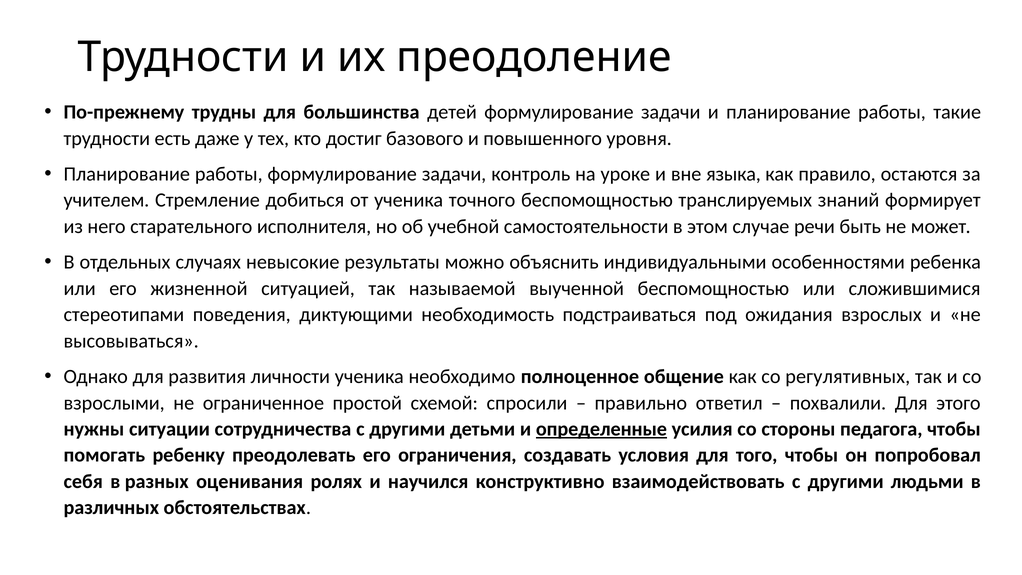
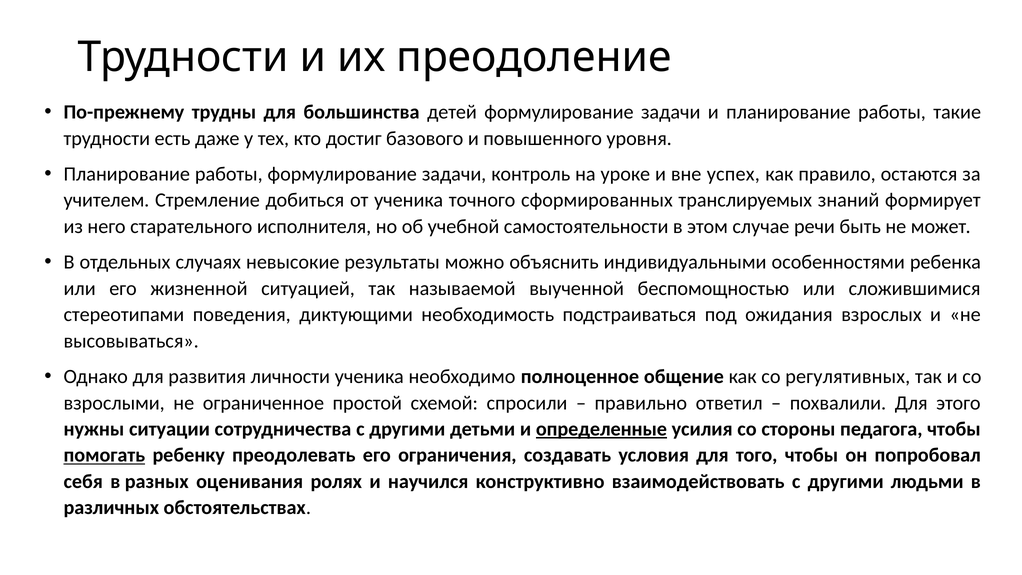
языка: языка -> успех
точного беспомощностью: беспомощностью -> сформированных
помогать underline: none -> present
